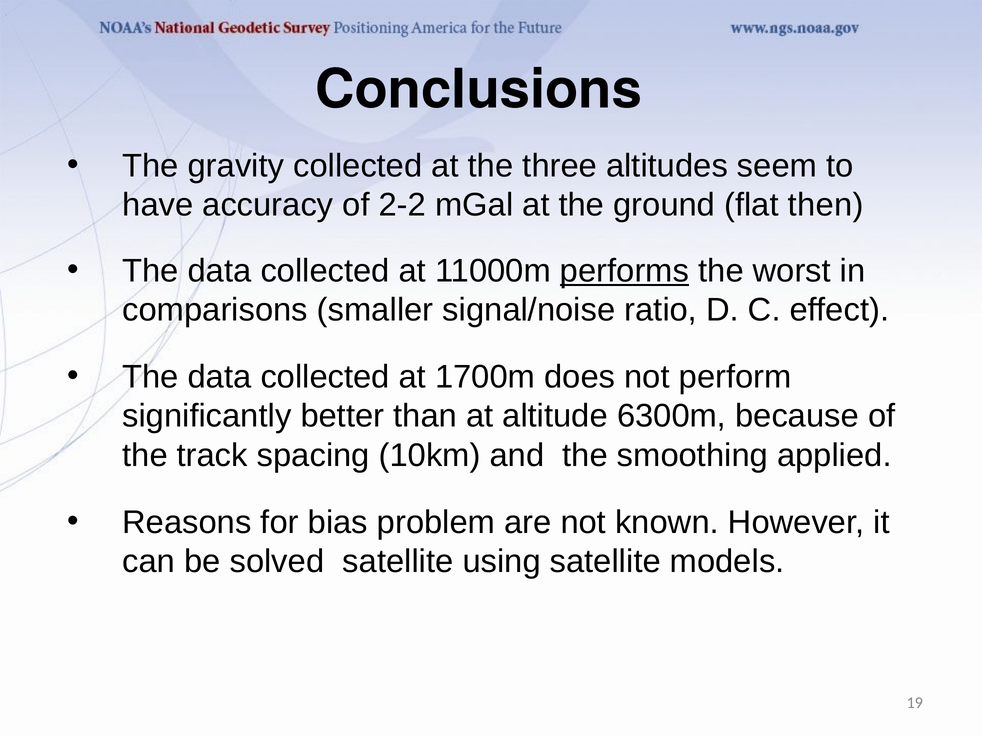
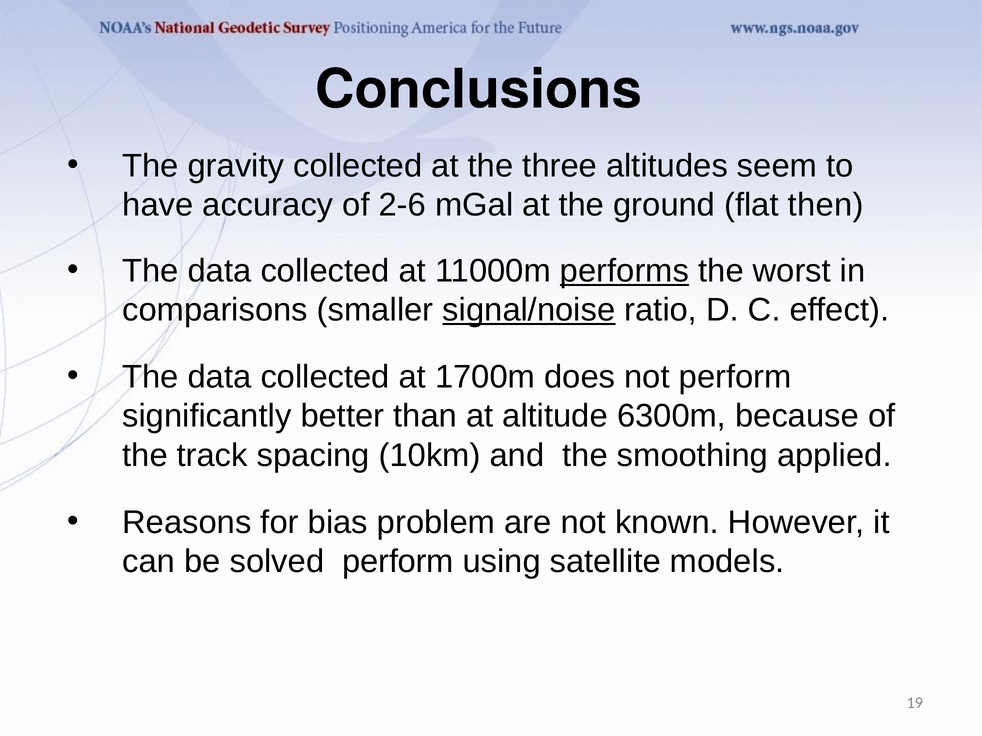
2-2: 2-2 -> 2-6
signal/noise underline: none -> present
solved satellite: satellite -> perform
